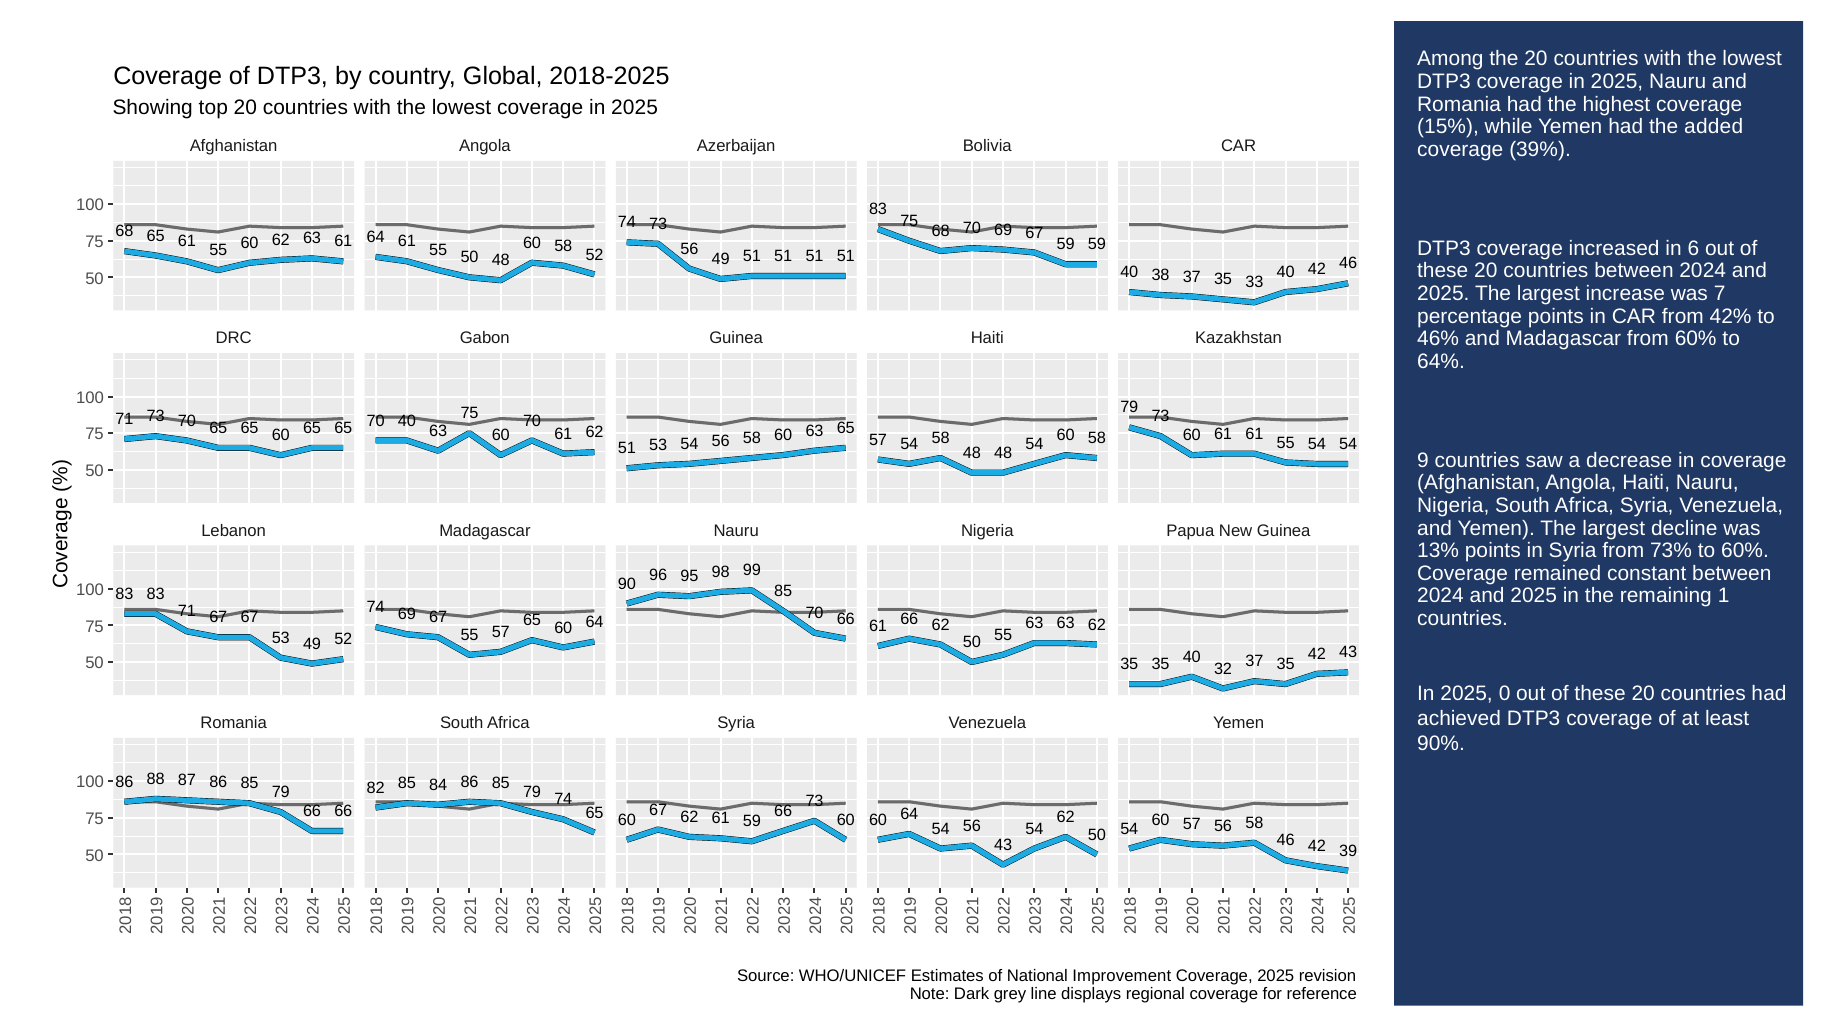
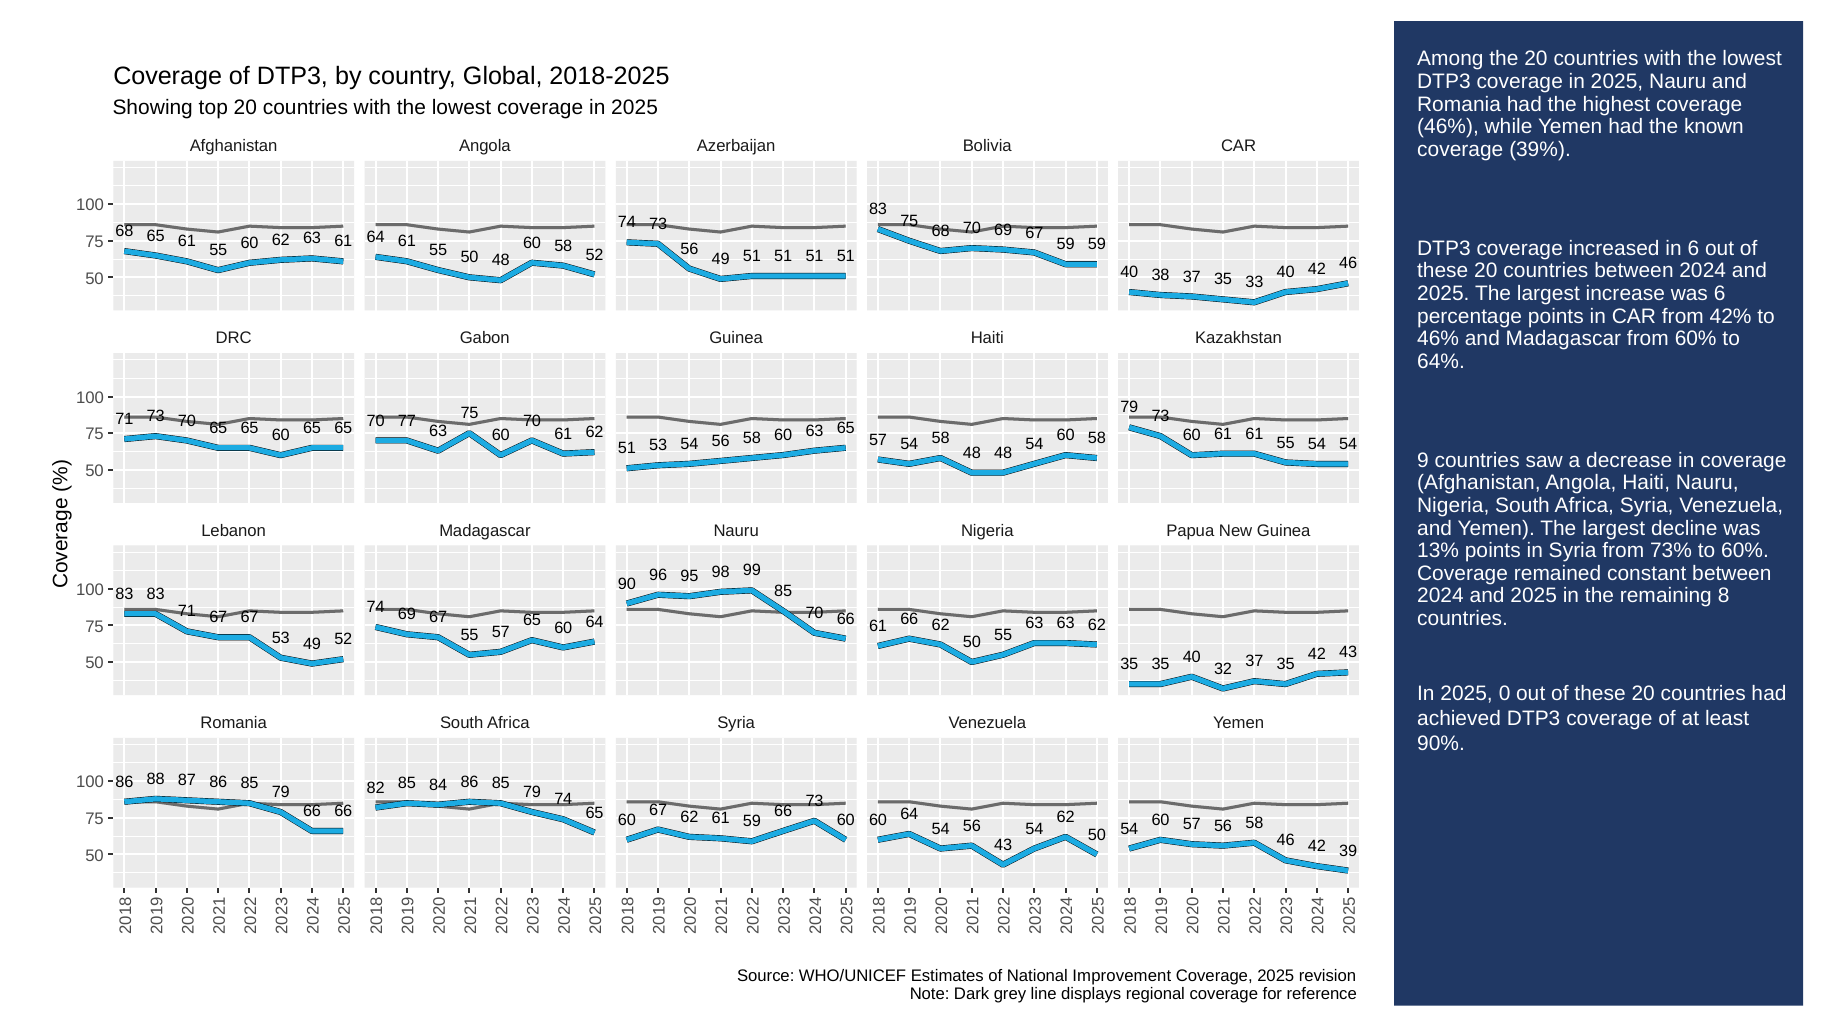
15% at (1448, 127): 15% -> 46%
added: added -> known
was 7: 7 -> 6
70 40: 40 -> 77
remaining 1: 1 -> 8
